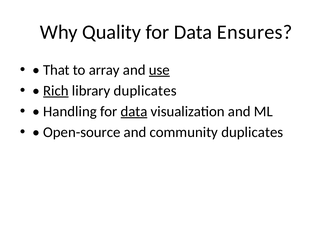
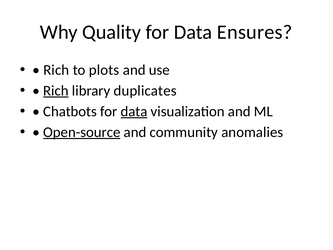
That at (56, 70): That -> Rich
array: array -> plots
use underline: present -> none
Handling: Handling -> Chatbots
Open-source underline: none -> present
community duplicates: duplicates -> anomalies
